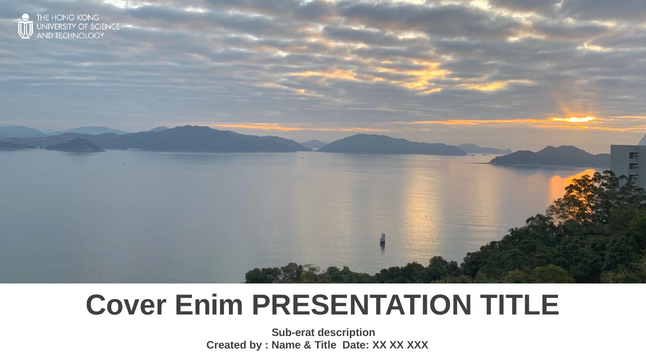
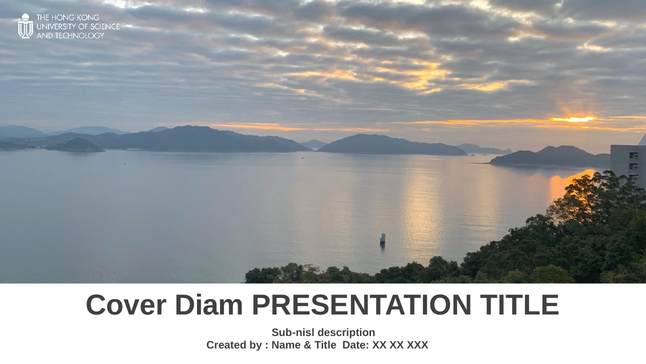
Enim: Enim -> Diam
Sub-erat: Sub-erat -> Sub-nisl
